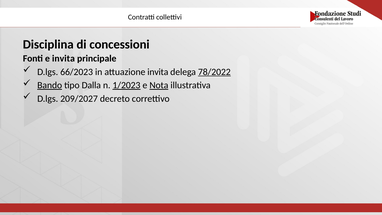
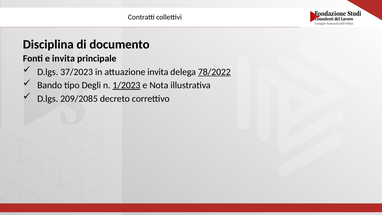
concessioni: concessioni -> documento
66/2023: 66/2023 -> 37/2023
Bando underline: present -> none
Dalla: Dalla -> Degli
Nota underline: present -> none
209/2027: 209/2027 -> 209/2085
